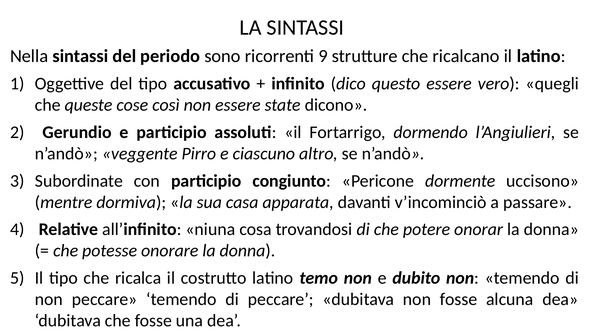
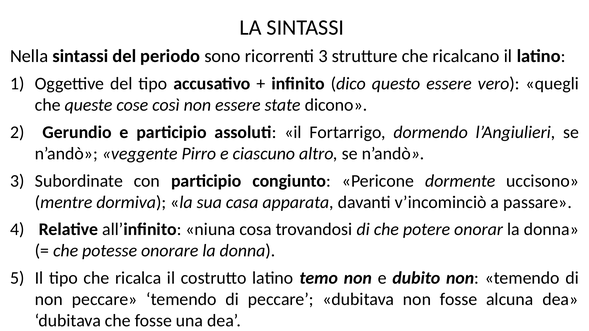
ricorrenti 9: 9 -> 3
